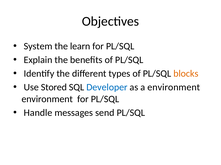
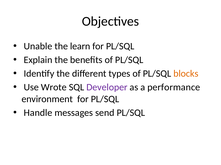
System: System -> Unable
Stored: Stored -> Wrote
Developer colour: blue -> purple
a environment: environment -> performance
